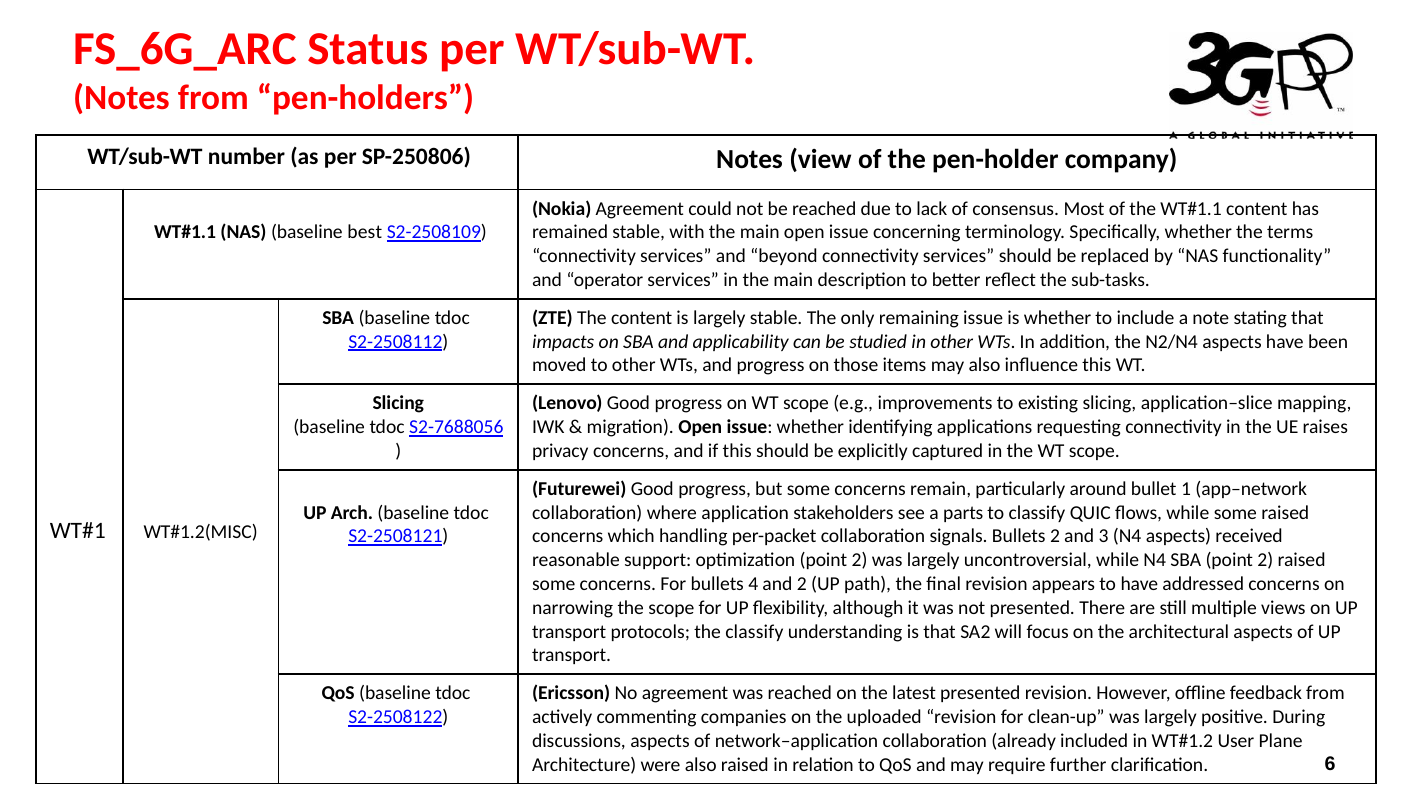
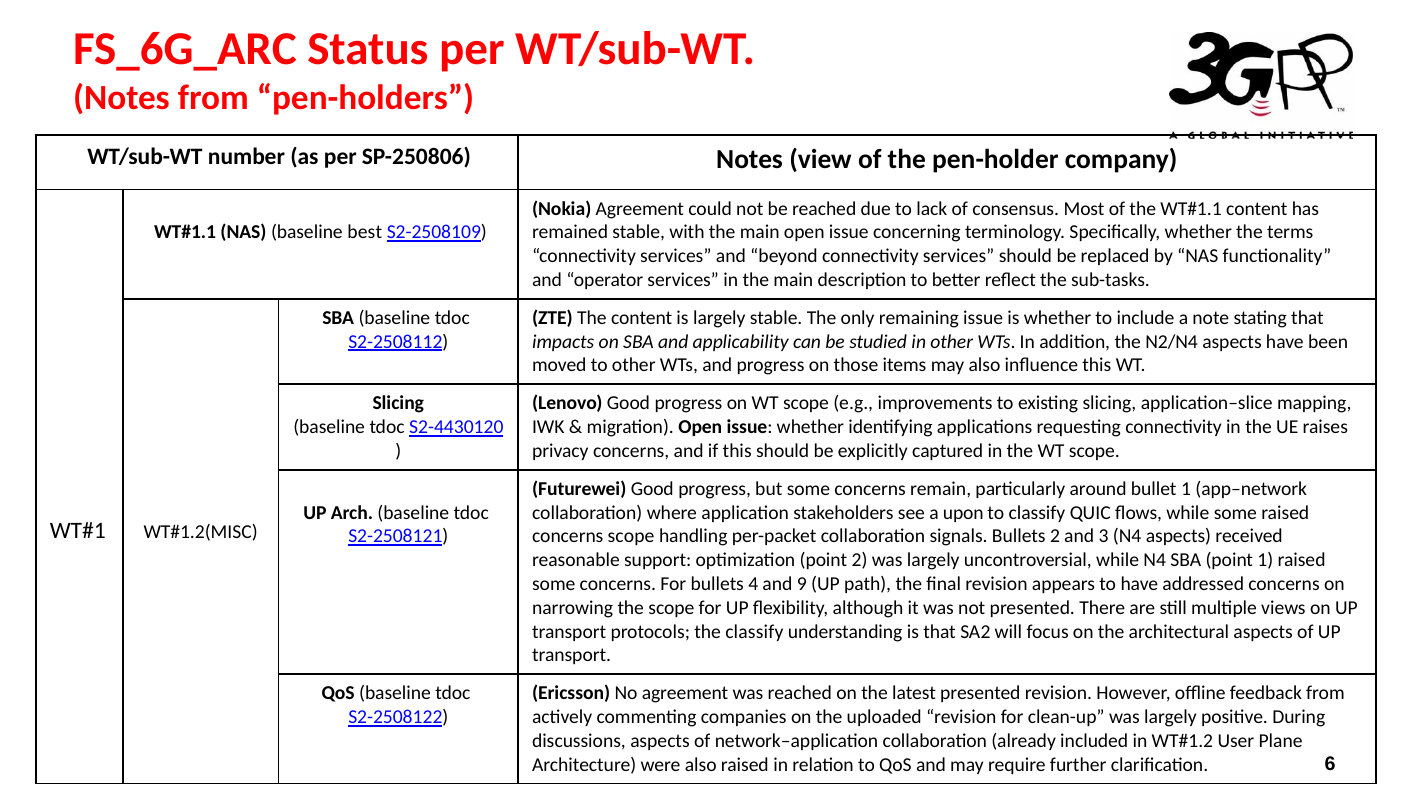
S2-7688056: S2-7688056 -> S2-4430120
parts: parts -> upon
concerns which: which -> scope
SBA point 2: 2 -> 1
and 2: 2 -> 9
